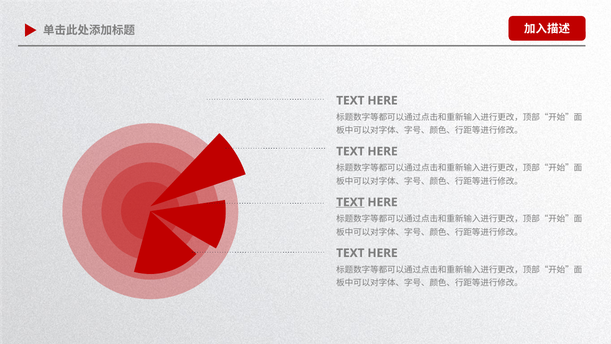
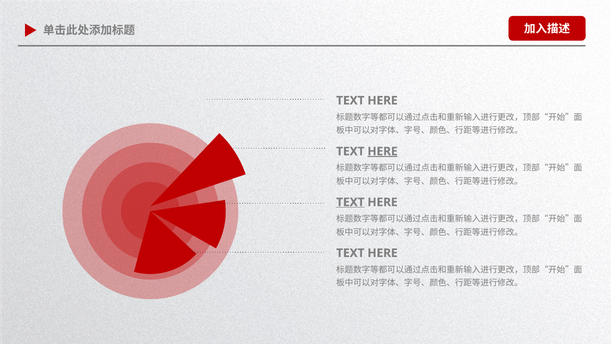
HERE at (383, 151) underline: none -> present
